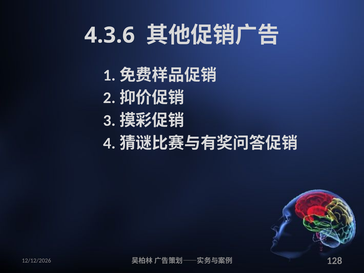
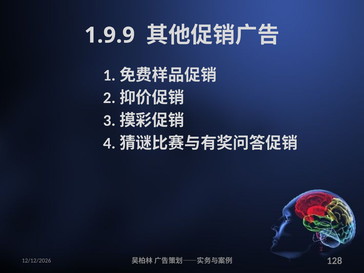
4.3.6: 4.3.6 -> 1.9.9
